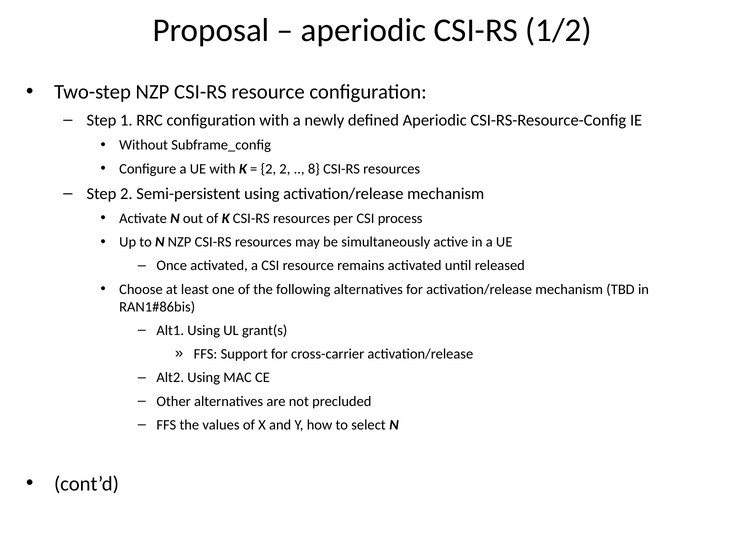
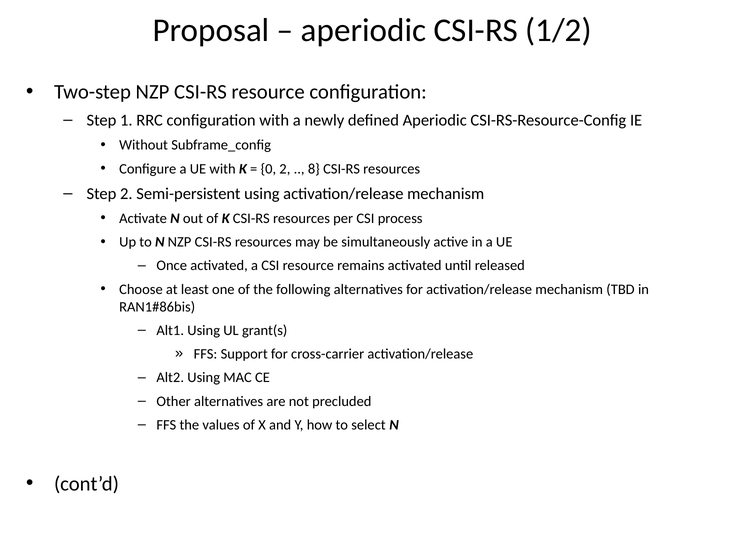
2 at (268, 169): 2 -> 0
